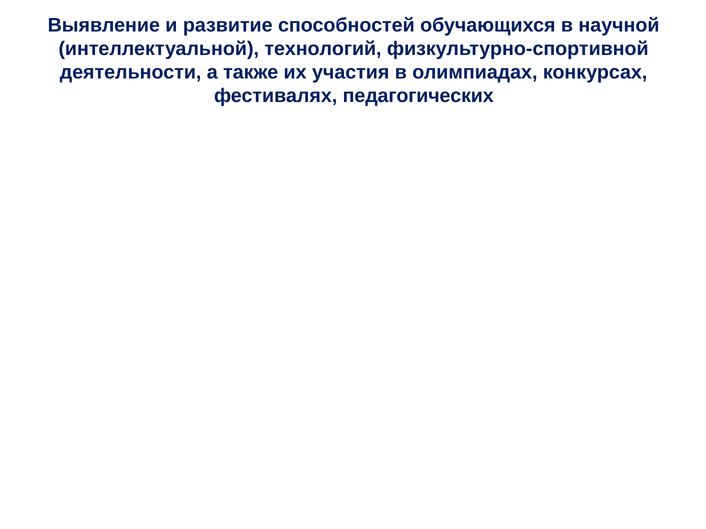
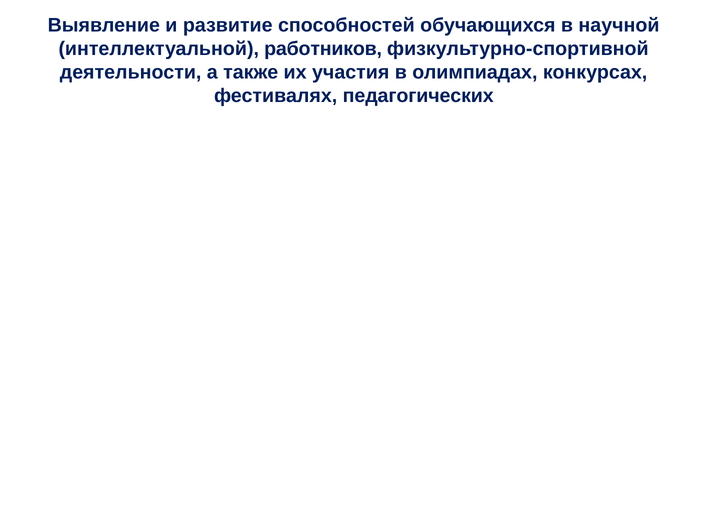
технологий: технологий -> работников
